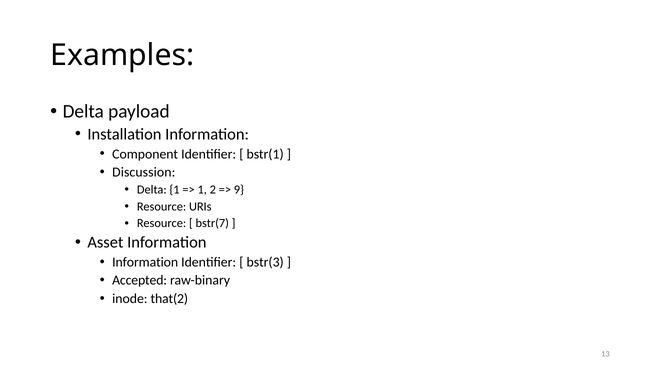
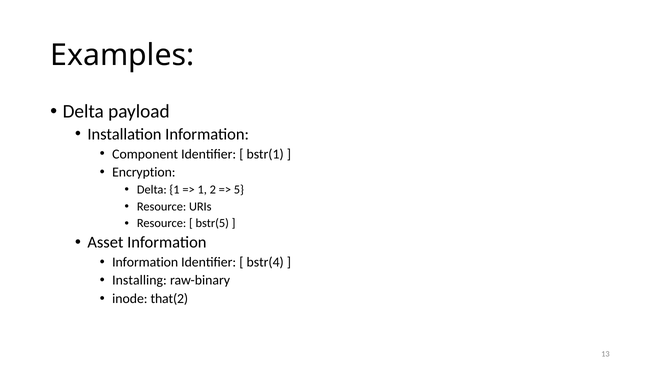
Discussion: Discussion -> Encryption
9: 9 -> 5
bstr(7: bstr(7 -> bstr(5
bstr(3: bstr(3 -> bstr(4
Accepted: Accepted -> Installing
